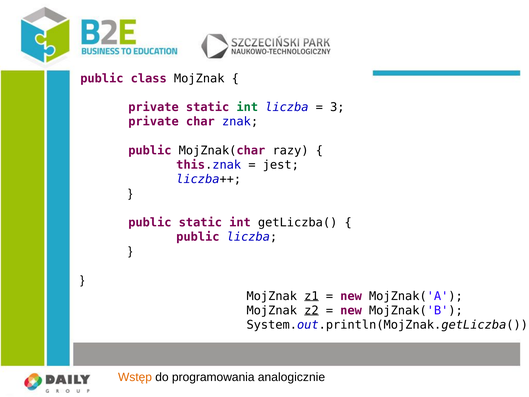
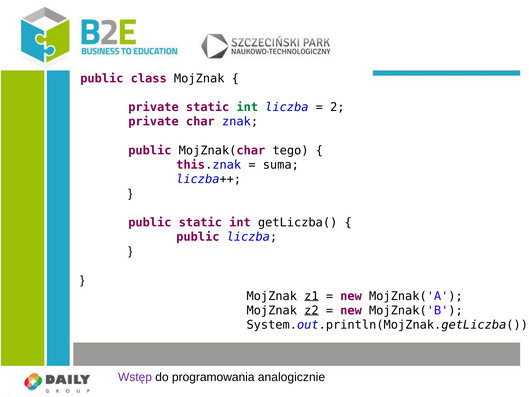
3: 3 -> 2
razy: razy -> tego
jest: jest -> suma
Wstęp colour: orange -> purple
